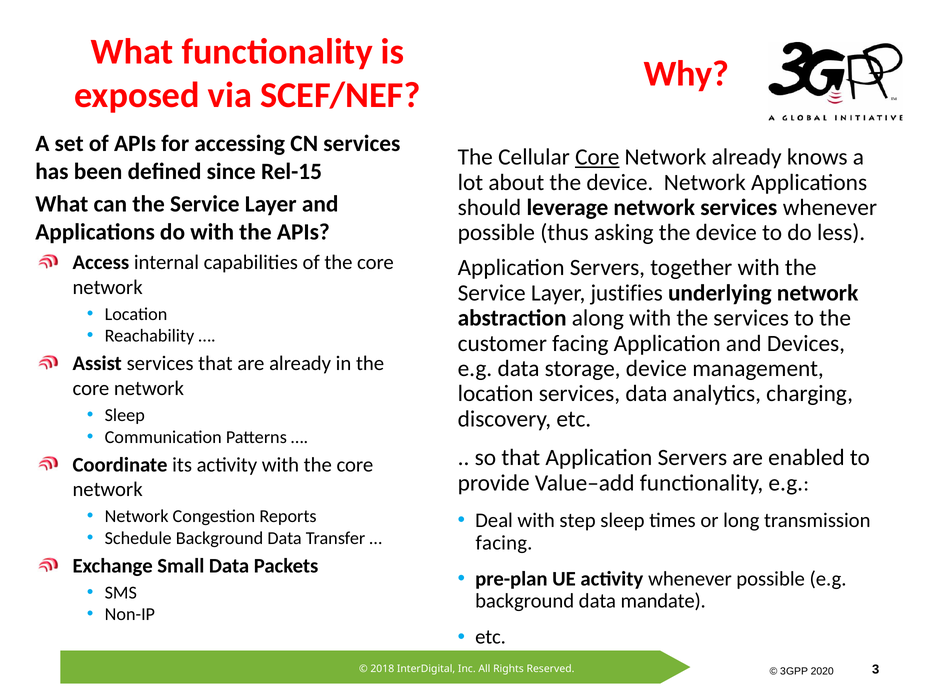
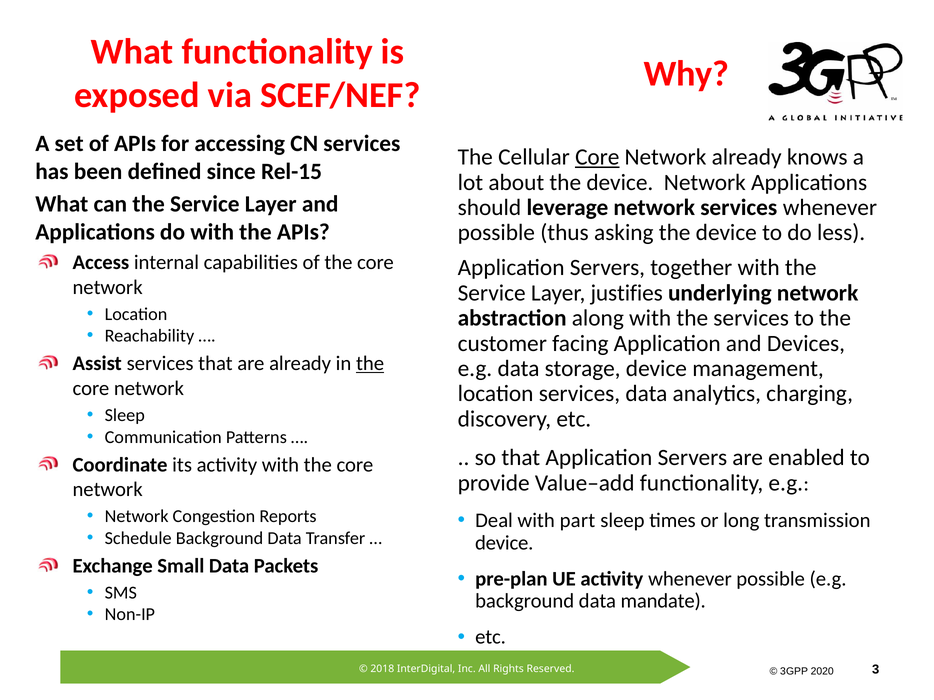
the at (370, 364) underline: none -> present
step: step -> part
facing at (504, 543): facing -> device
